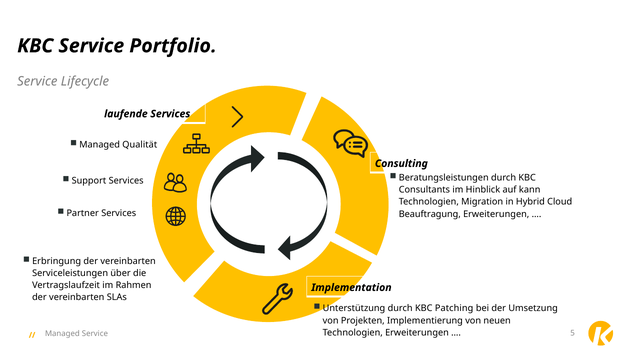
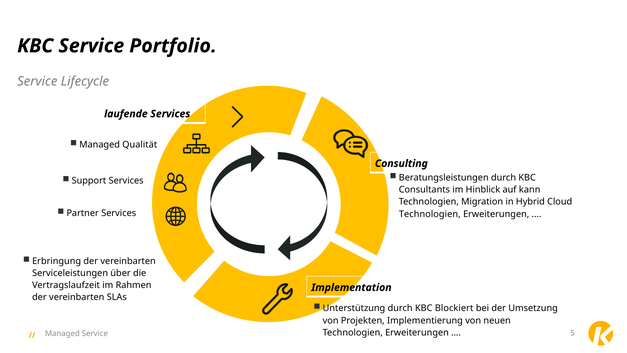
Beauftragung at (430, 214): Beauftragung -> Technologien
Patching: Patching -> Blockiert
